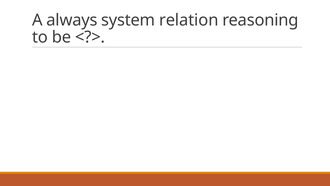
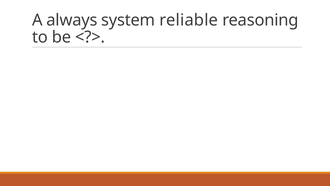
relation: relation -> reliable
